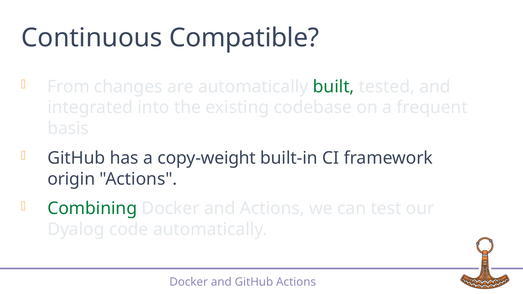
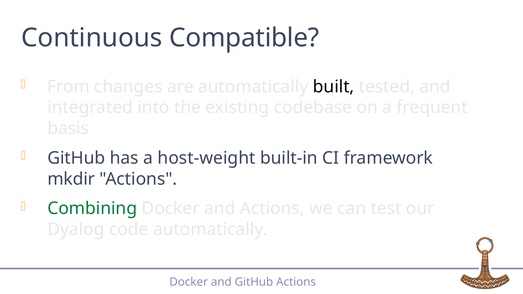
built colour: green -> black
copy-weight: copy-weight -> host-weight
origin: origin -> mkdir
